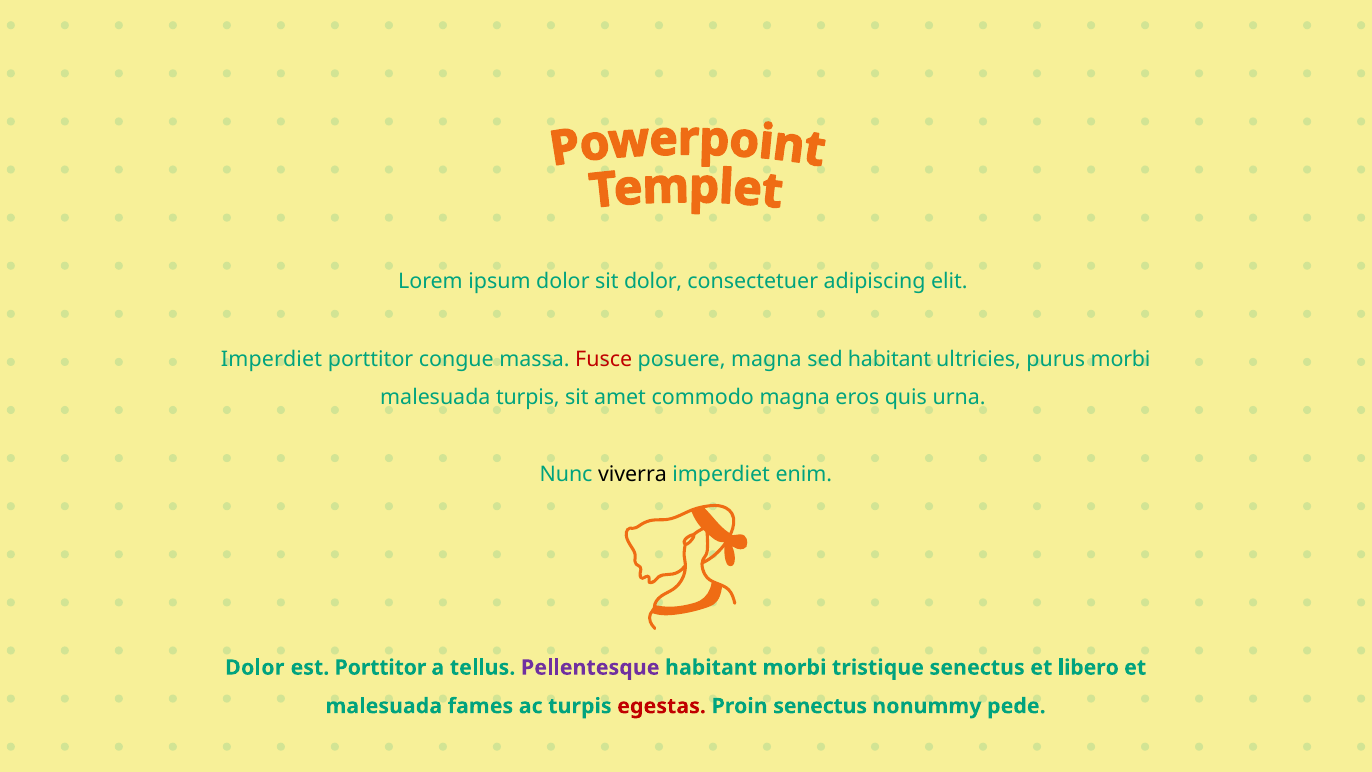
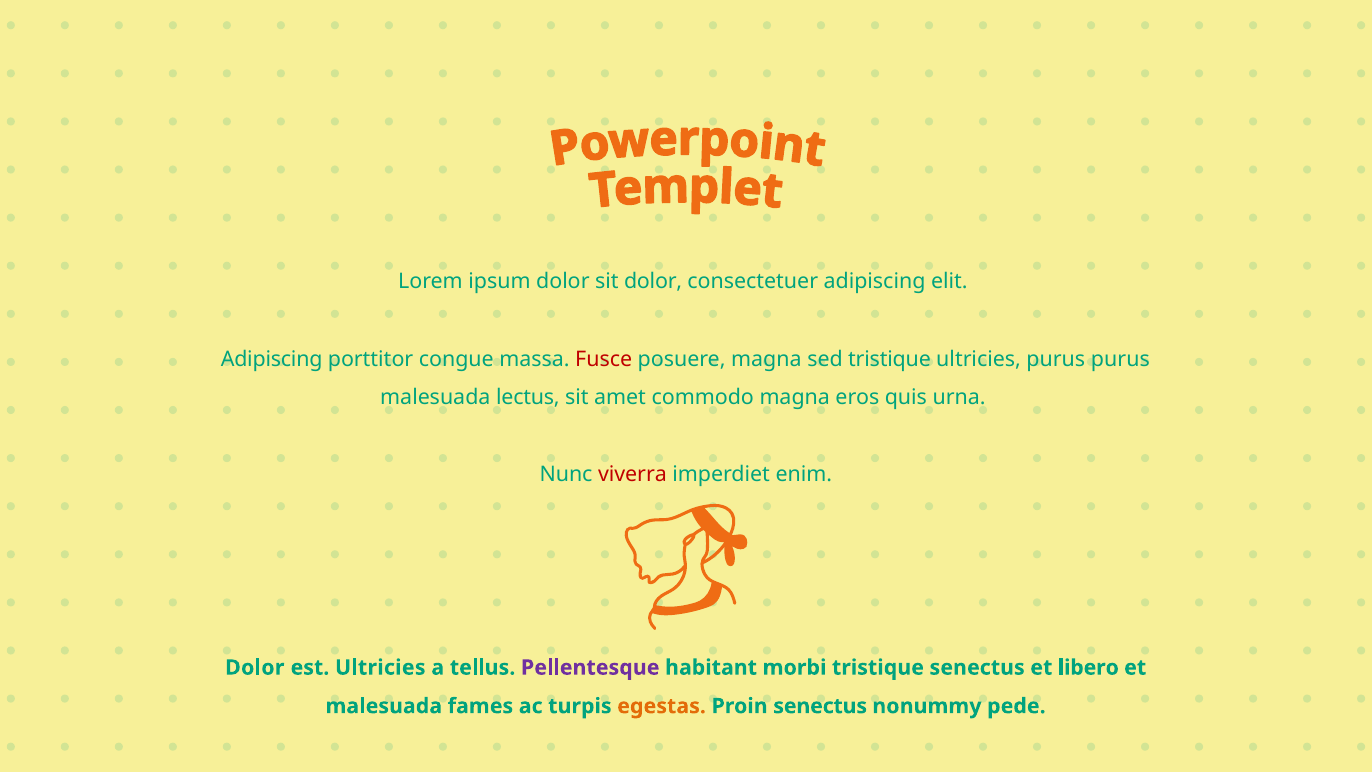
Imperdiet at (271, 359): Imperdiet -> Adipiscing
sed habitant: habitant -> tristique
purus morbi: morbi -> purus
malesuada turpis: turpis -> lectus
viverra colour: black -> red
est Porttitor: Porttitor -> Ultricies
egestas colour: red -> orange
